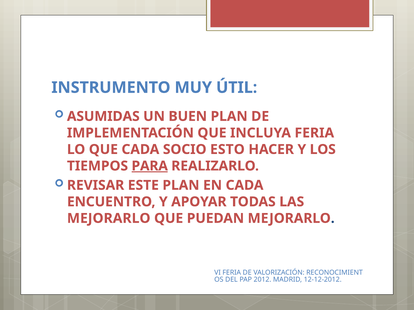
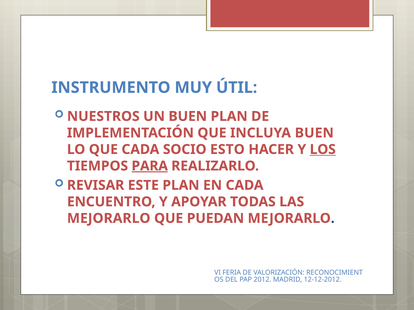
ASUMIDAS: ASUMIDAS -> NUESTROS
INCLUYA FERIA: FERIA -> BUEN
LOS underline: none -> present
